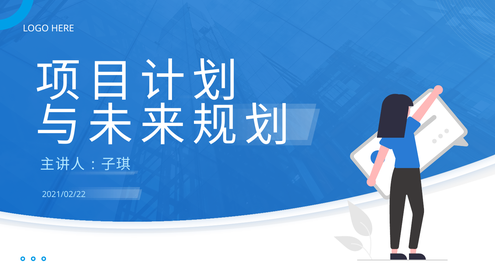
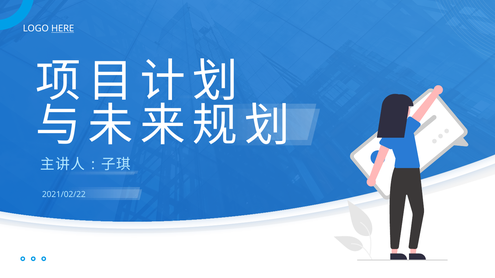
HERE underline: none -> present
